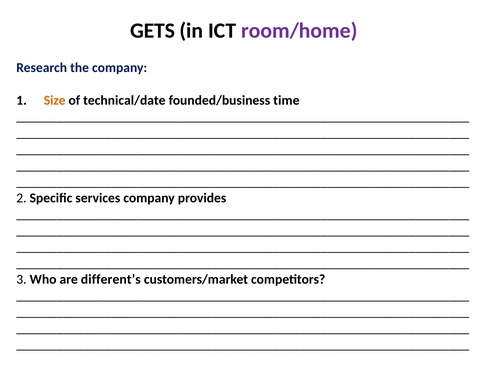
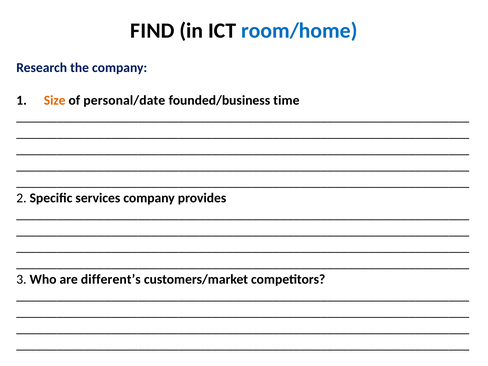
GETS: GETS -> FIND
room/home colour: purple -> blue
technical/date: technical/date -> personal/date
